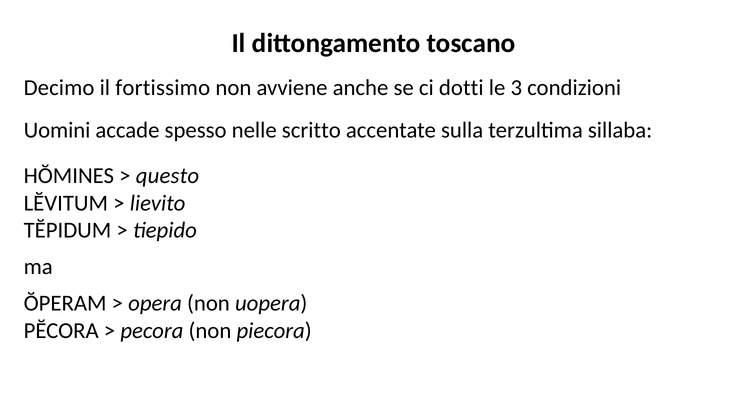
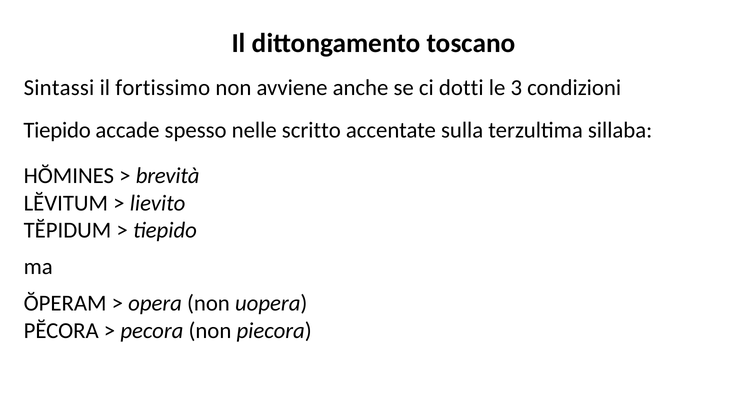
Decimo: Decimo -> Sintassi
Uomini at (57, 130): Uomini -> Tiepido
questo: questo -> brevità
